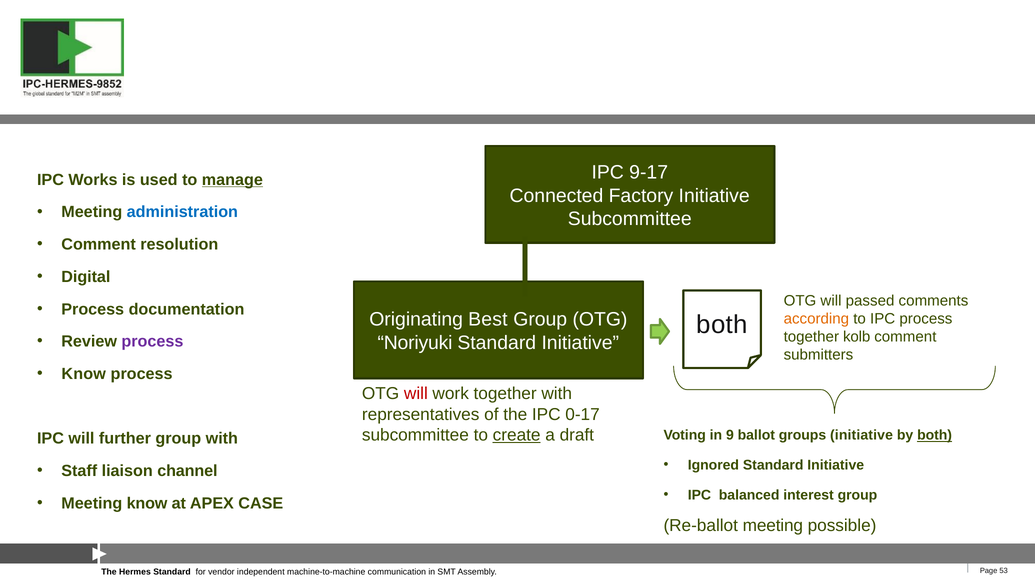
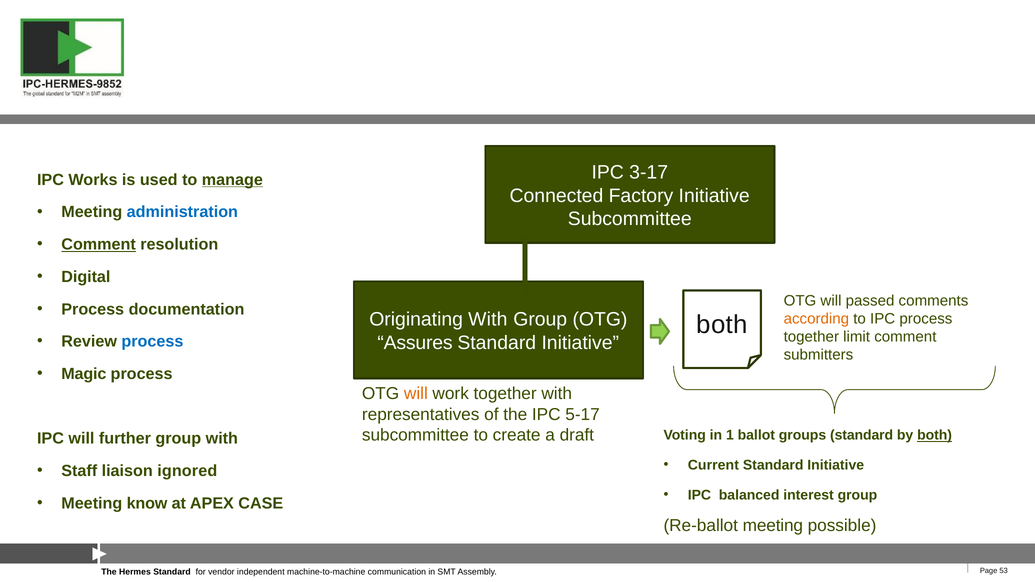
9-17: 9-17 -> 3-17
Comment at (99, 245) underline: none -> present
Originating Best: Best -> With
kolb: kolb -> limit
process at (152, 342) colour: purple -> blue
Noriyuki: Noriyuki -> Assures
Know at (84, 374): Know -> Magic
will at (416, 394) colour: red -> orange
0-17: 0-17 -> 5-17
create underline: present -> none
9: 9 -> 1
groups initiative: initiative -> standard
Ignored: Ignored -> Current
channel: channel -> ignored
